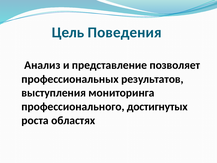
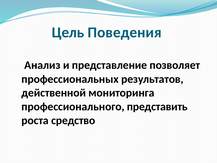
выступления: выступления -> действенной
достигнутых: достигнутых -> представить
областях: областях -> средство
